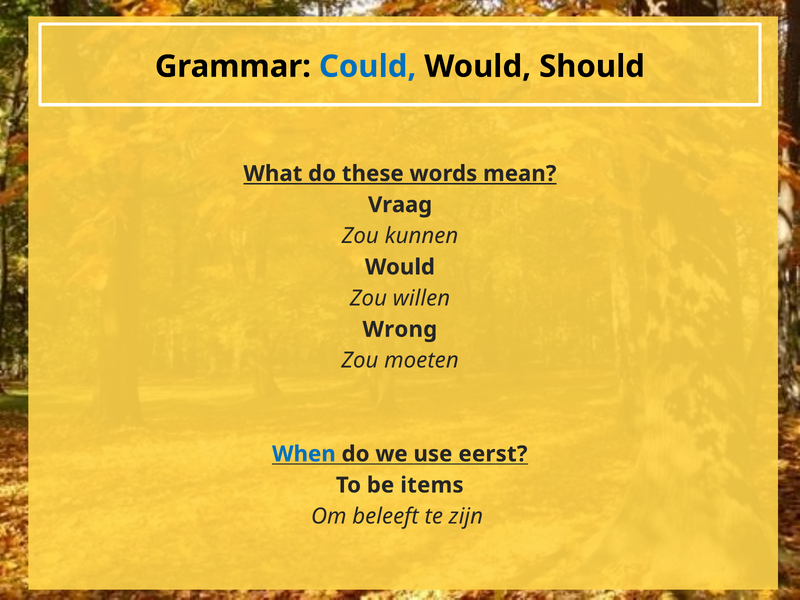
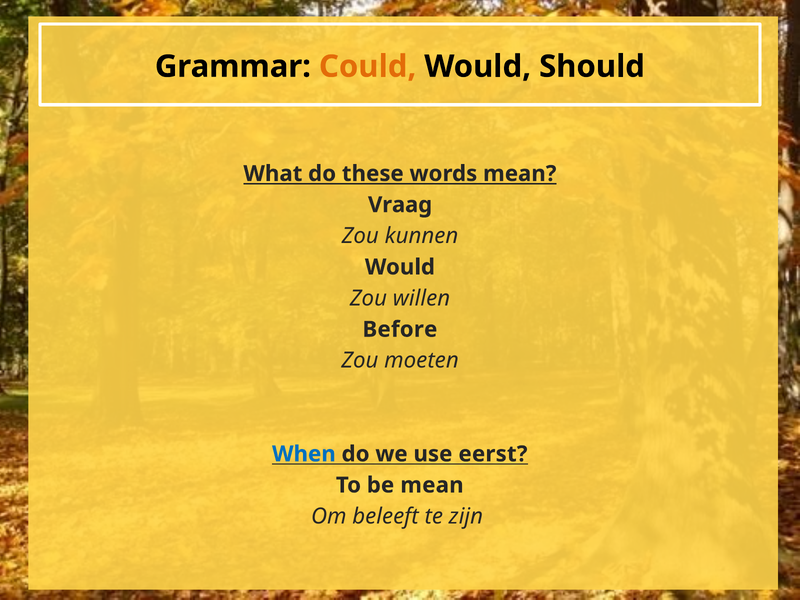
Could colour: blue -> orange
Wrong: Wrong -> Before
be items: items -> mean
